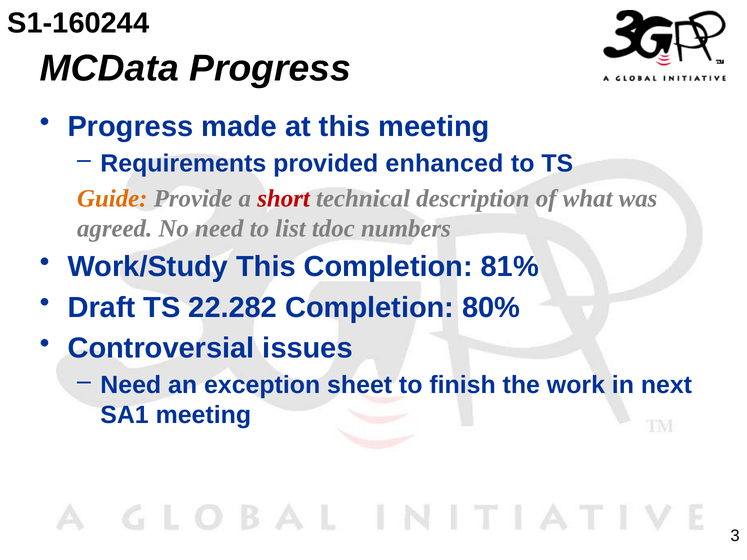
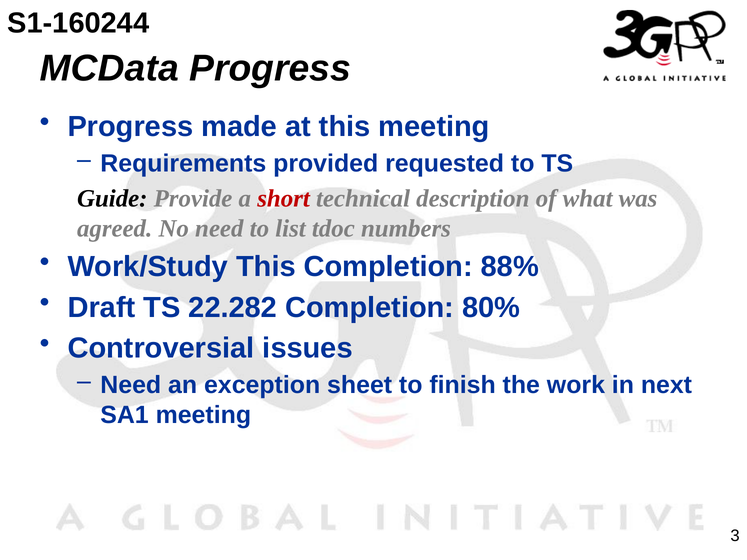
enhanced: enhanced -> requested
Guide colour: orange -> black
81%: 81% -> 88%
